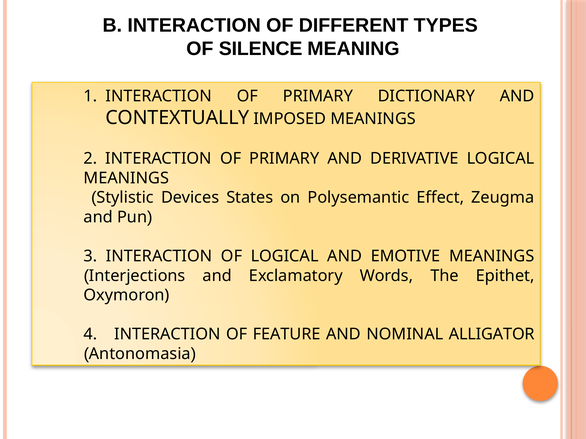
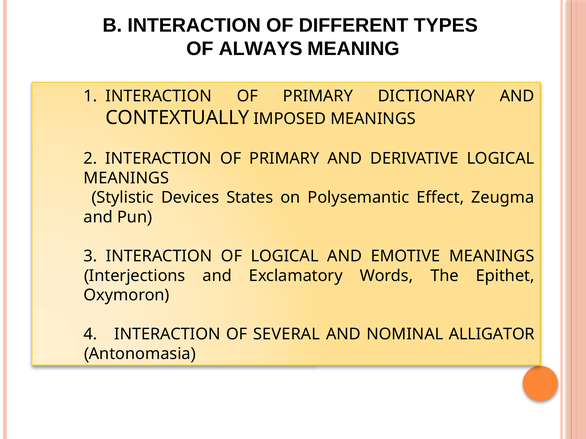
SILENCE: SILENCE -> ALWAYS
FEATURE: FEATURE -> SEVERAL
